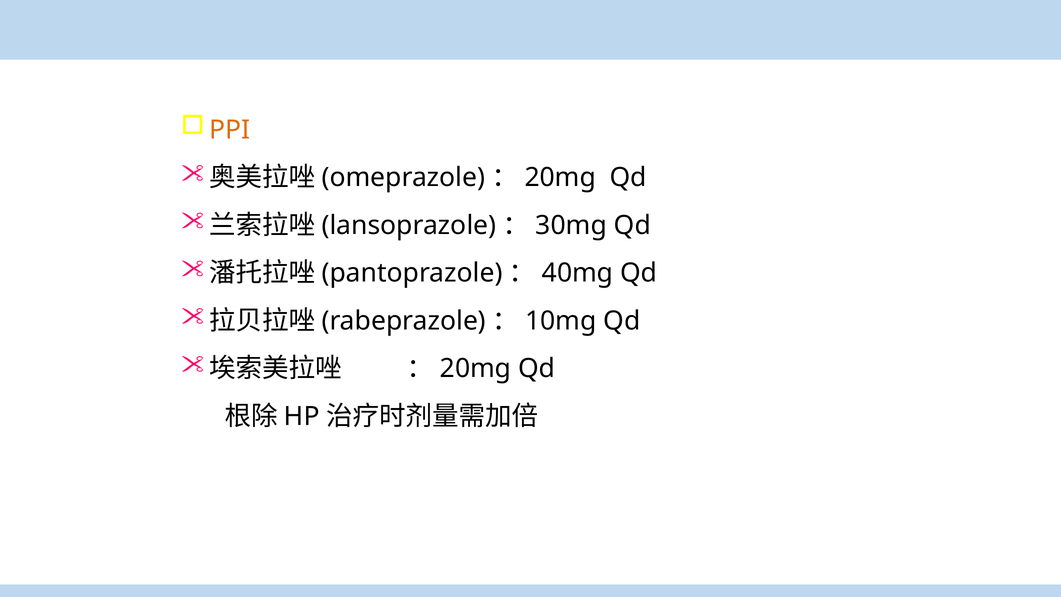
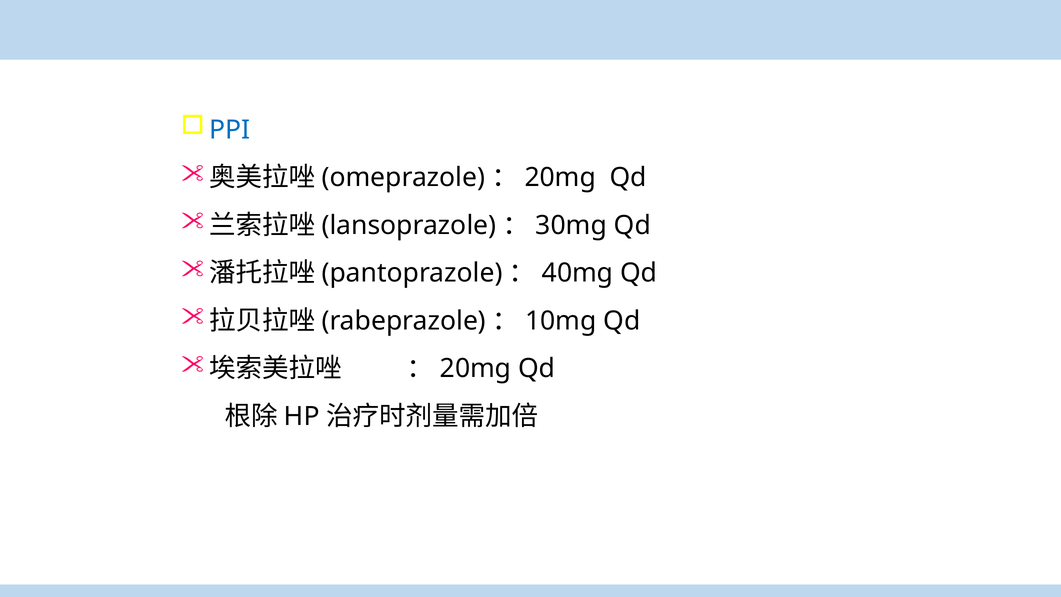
PPI colour: orange -> blue
